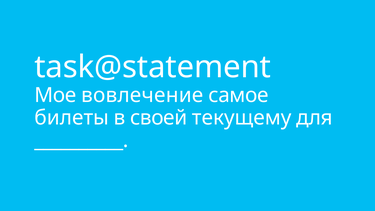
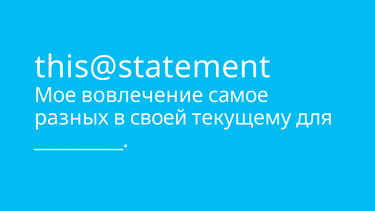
task@statement: task@statement -> this@statement
билеты: билеты -> разных
